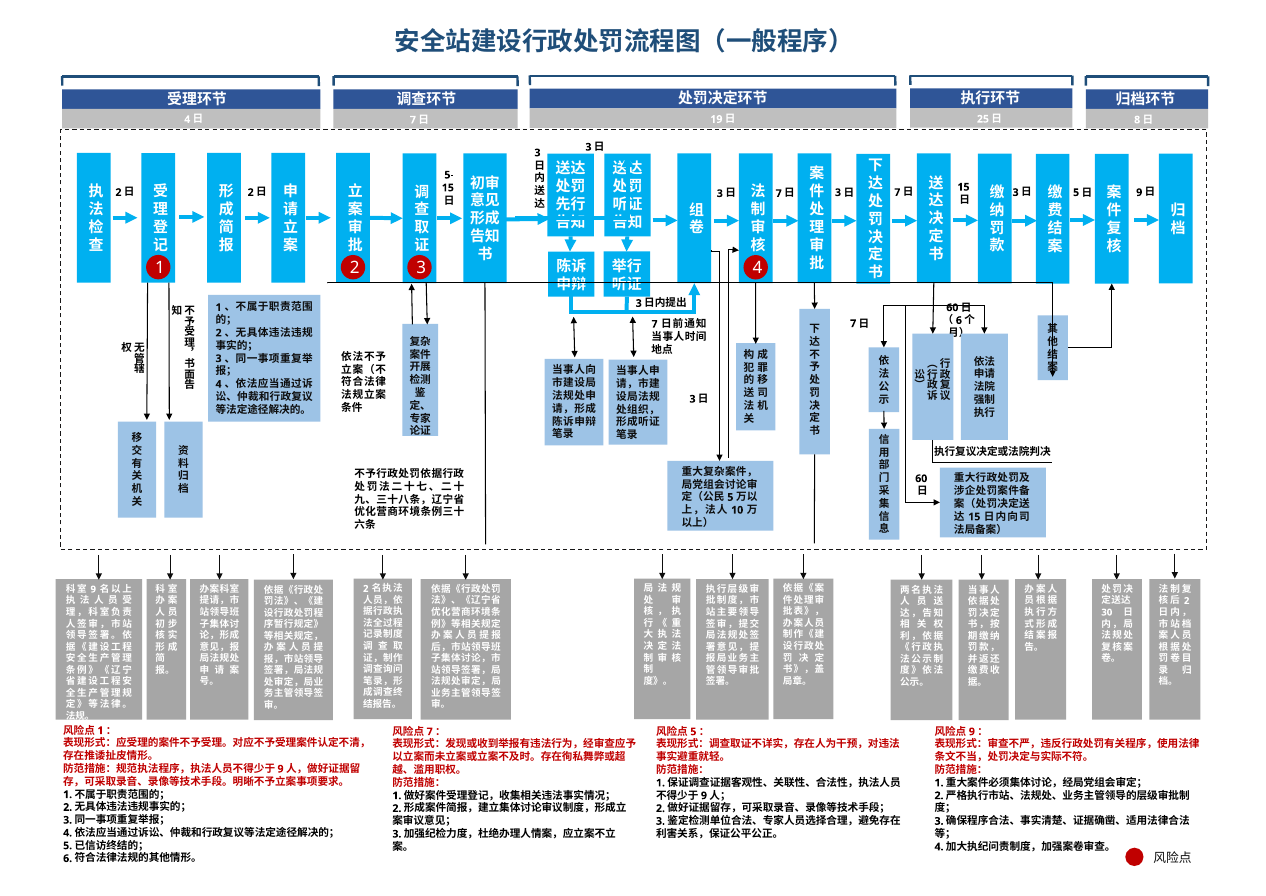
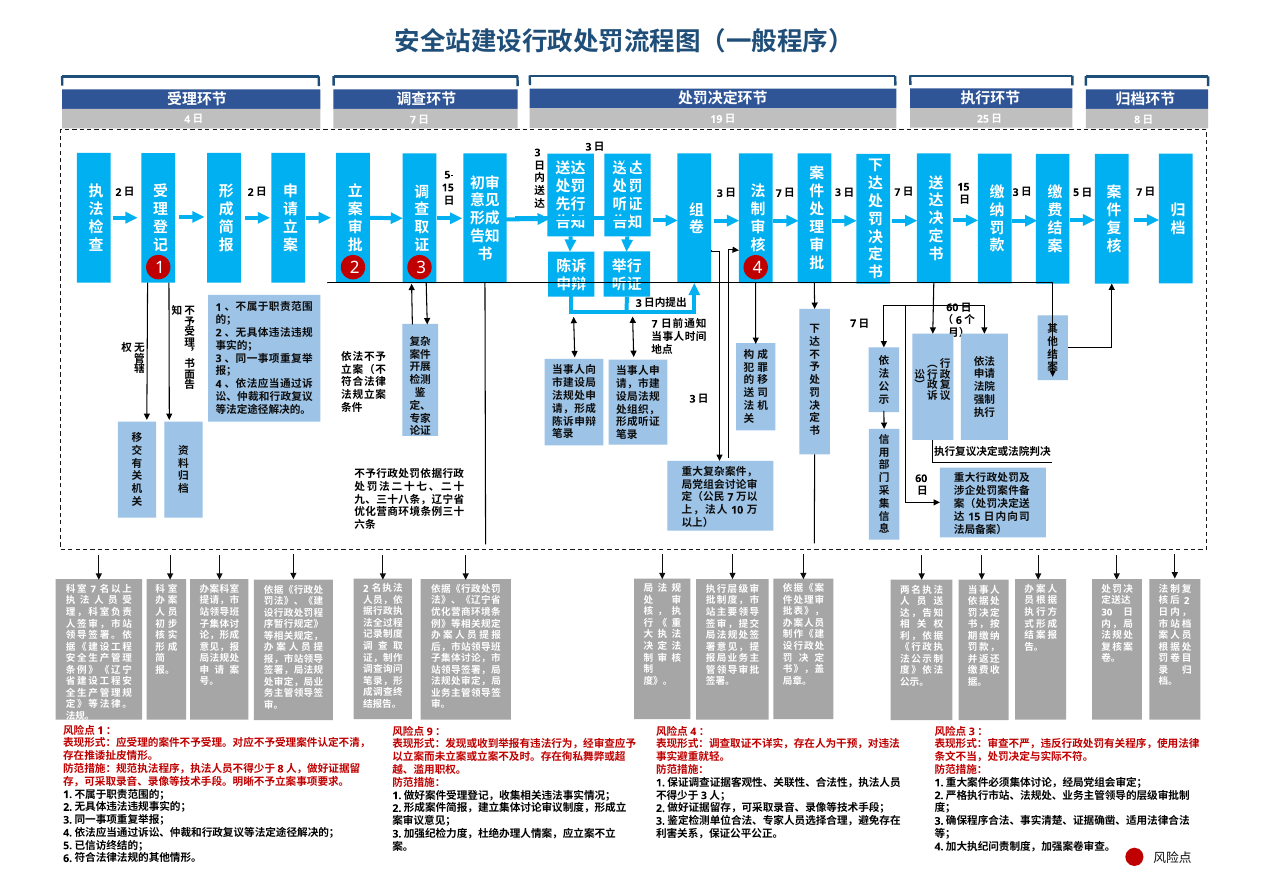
9 at (1139, 192): 9 -> 7
5 at (730, 497): 5 -> 7
9 at (93, 589): 9 -> 7
7 at (430, 731): 7 -> 9
5 at (693, 731): 5 -> 4
9 at (972, 731): 9 -> 3
9 at (281, 768): 9 -> 8
9 at (704, 795): 9 -> 3
